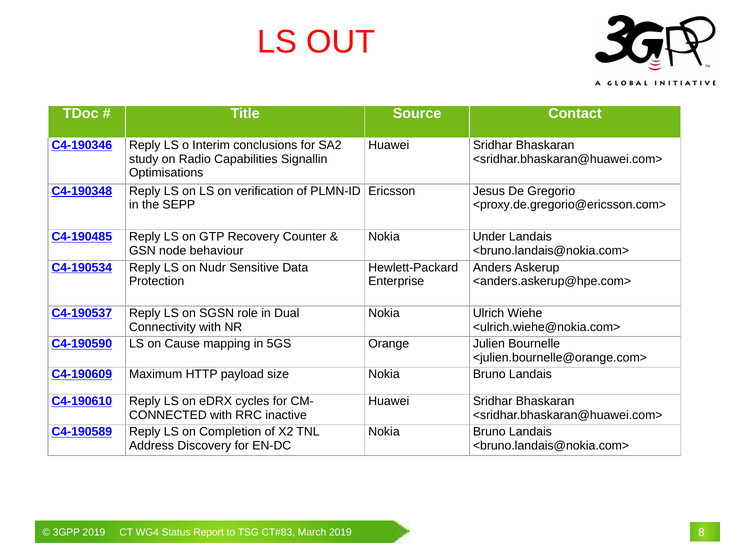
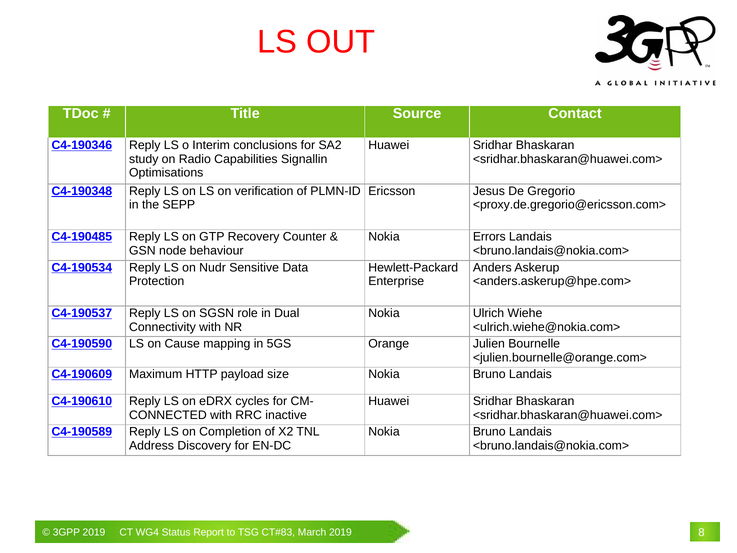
Under: Under -> Errors
